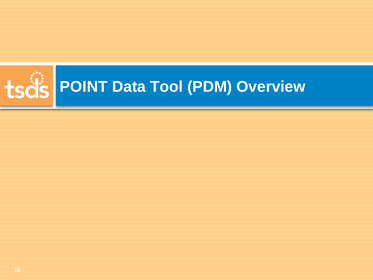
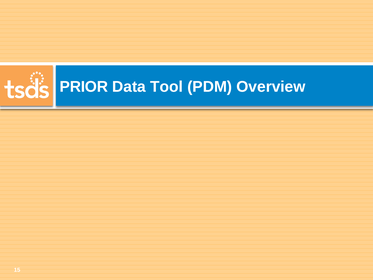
POINT: POINT -> PRIOR
